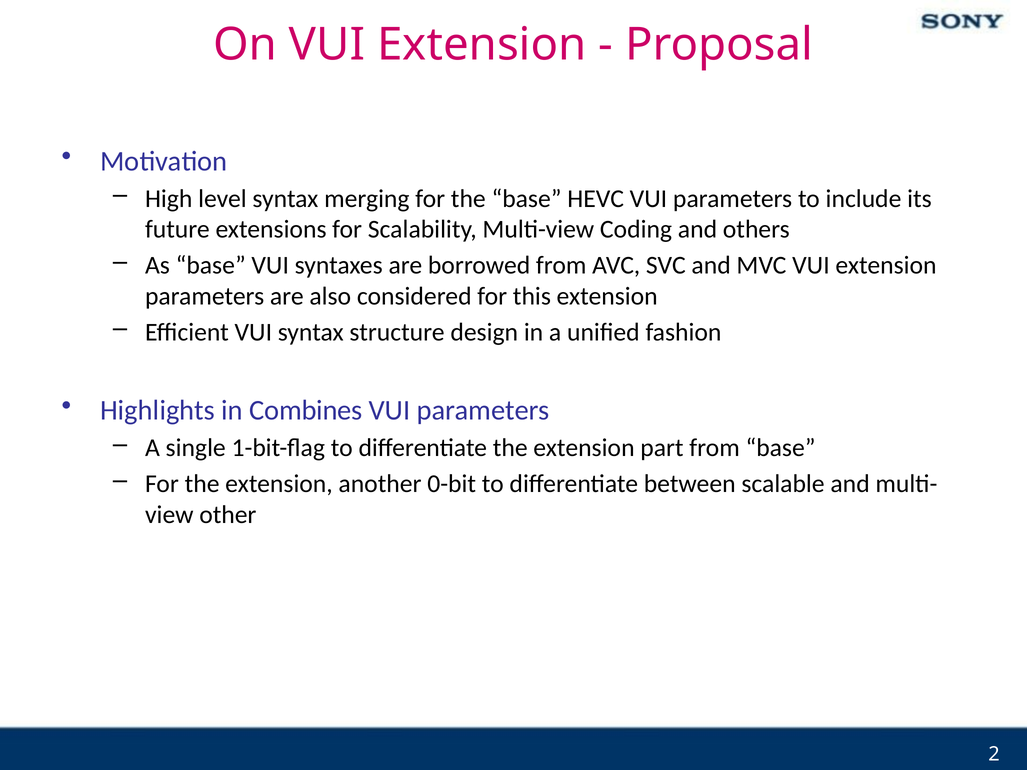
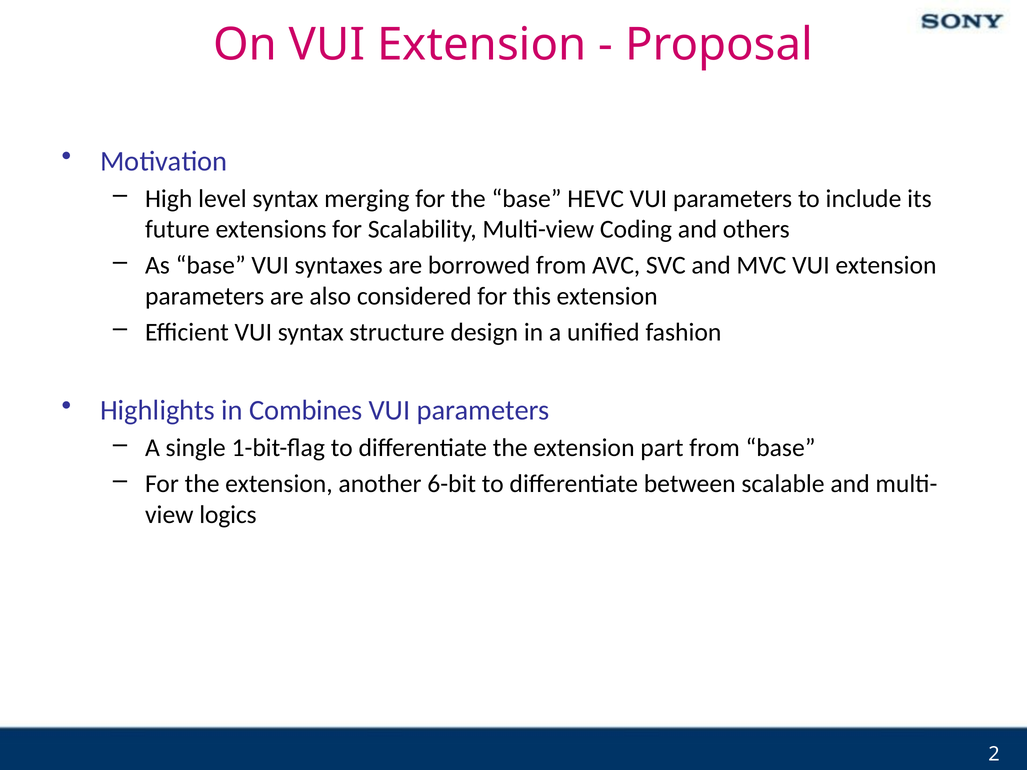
0-bit: 0-bit -> 6-bit
other: other -> logics
